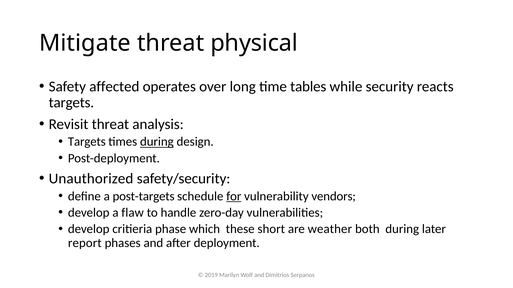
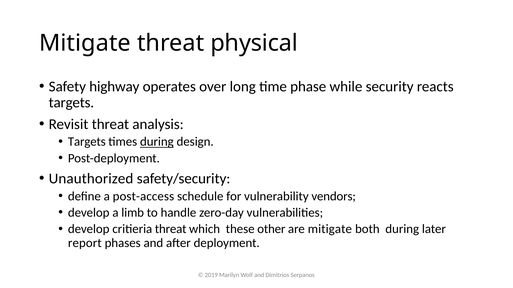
affected: affected -> highway
tables: tables -> phase
post-targets: post-targets -> post-access
for underline: present -> none
flaw: flaw -> limb
critieria phase: phase -> threat
short: short -> other
are weather: weather -> mitigate
